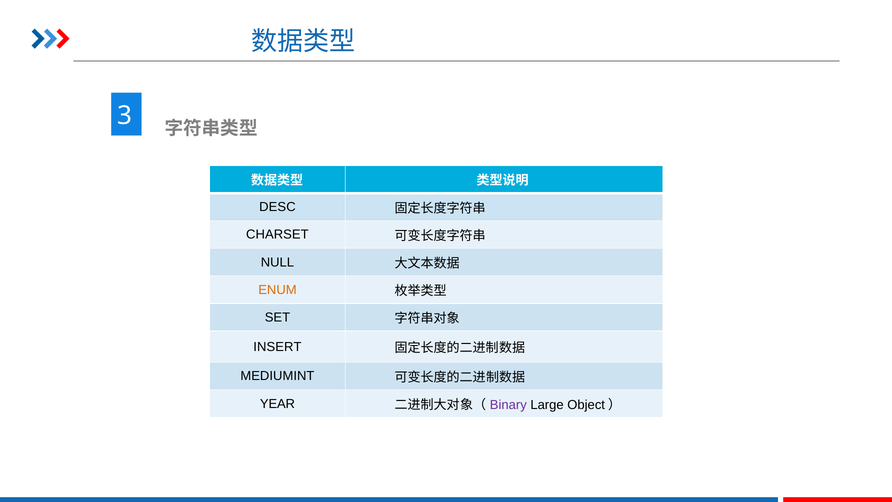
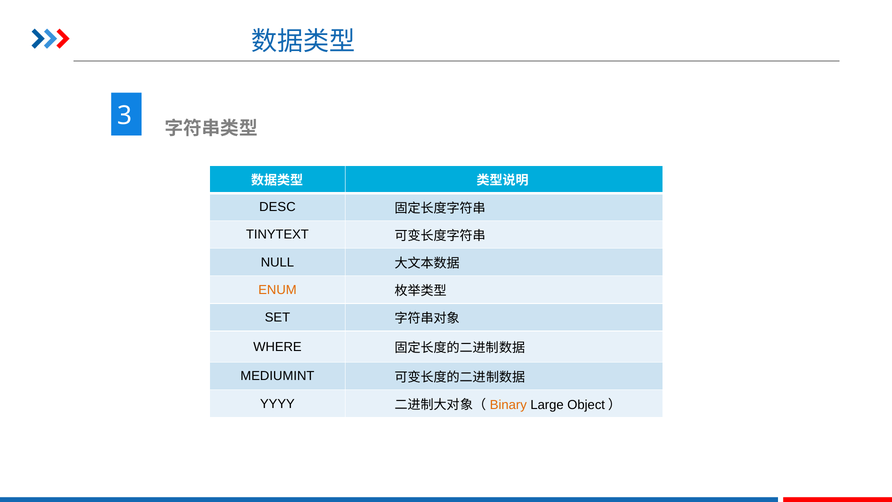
CHARSET: CHARSET -> TINYTEXT
INSERT: INSERT -> WHERE
YEAR: YEAR -> YYYY
Binary colour: purple -> orange
